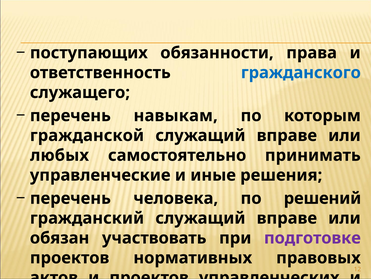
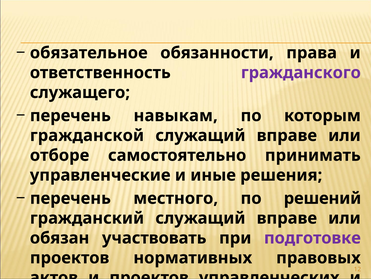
поступающих: поступающих -> обязательное
гражданского colour: blue -> purple
любых: любых -> отборе
человека: человека -> местного
